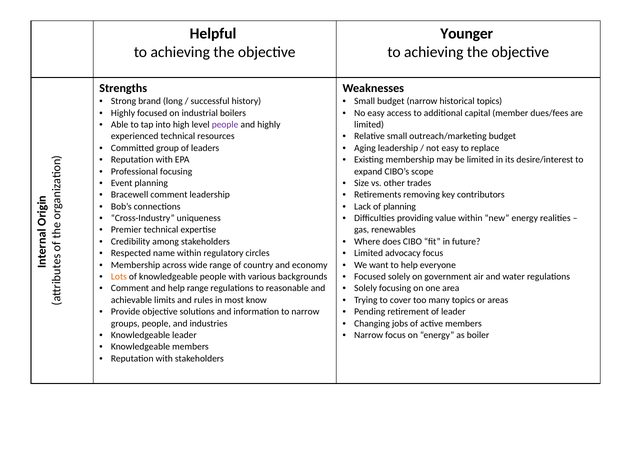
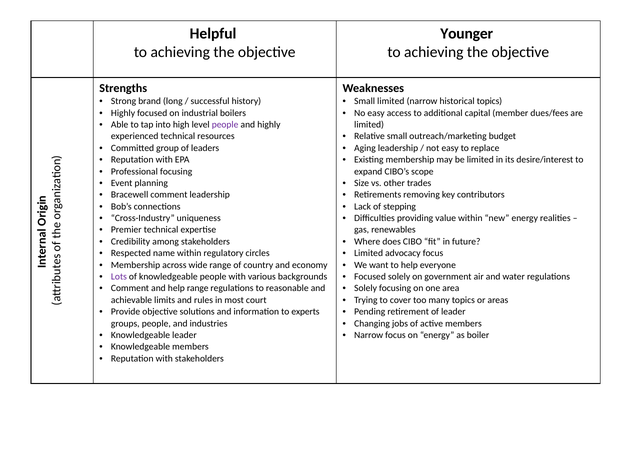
Small budget: budget -> limited
of planning: planning -> stepping
Lots colour: orange -> purple
know: know -> court
to narrow: narrow -> experts
